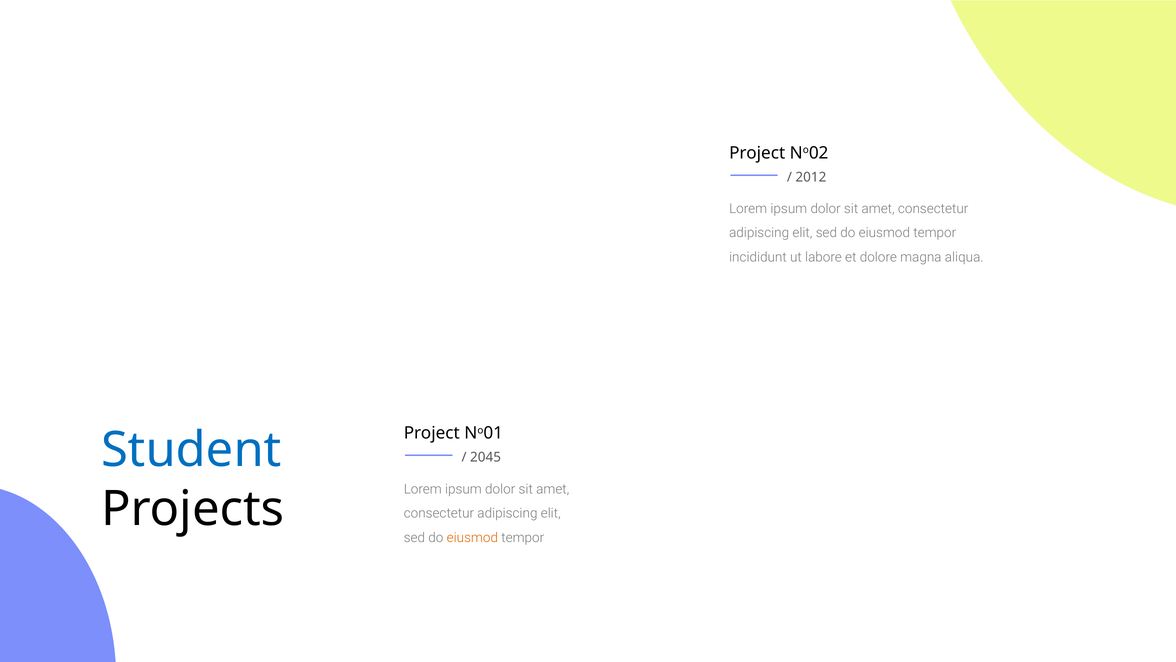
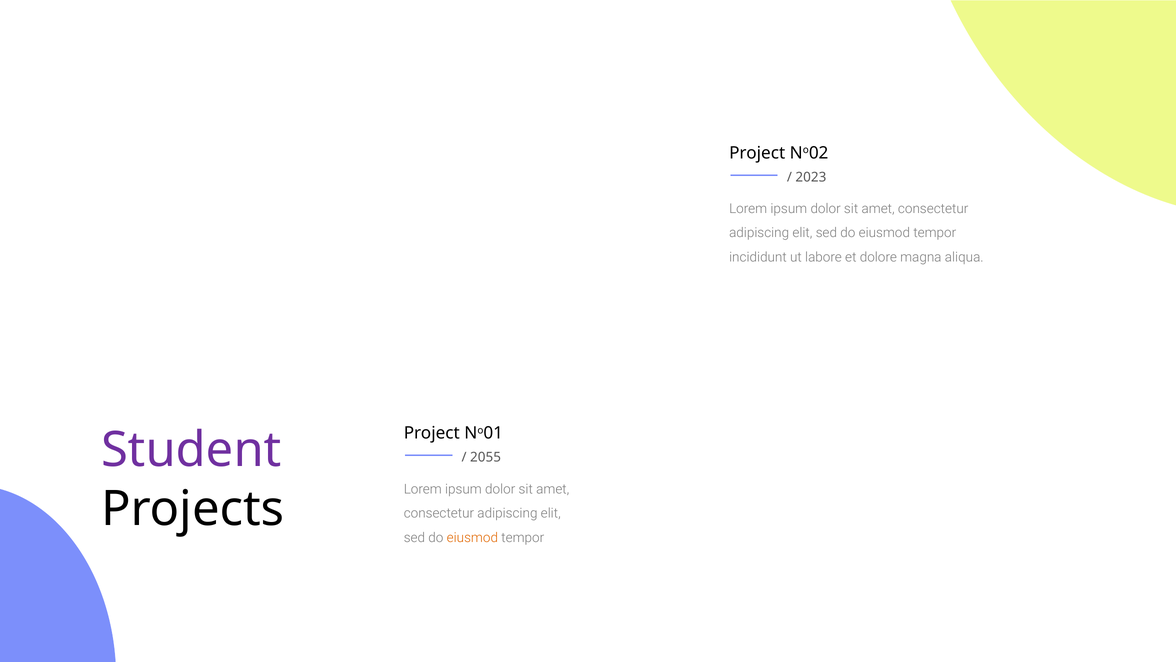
2012: 2012 -> 2023
Student colour: blue -> purple
2045: 2045 -> 2055
